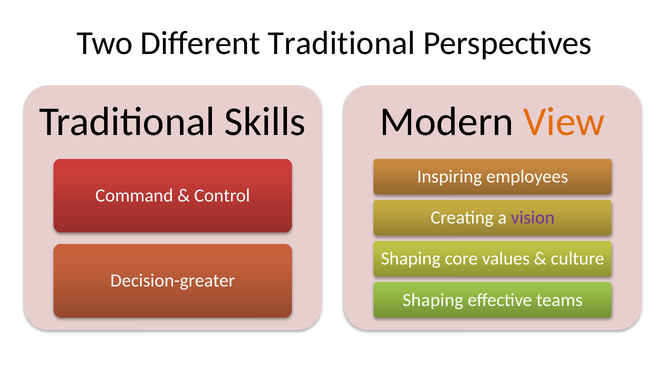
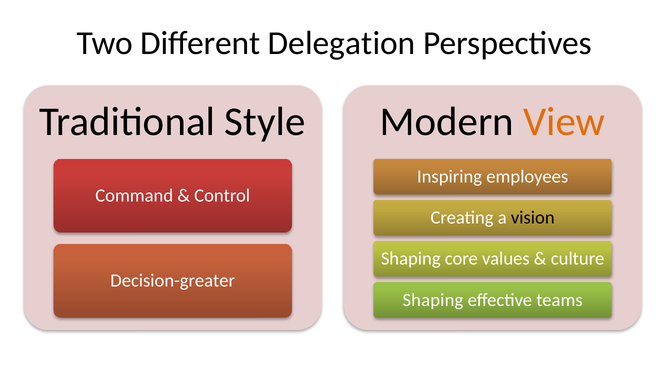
Different Traditional: Traditional -> Delegation
Skills: Skills -> Style
vision colour: purple -> black
